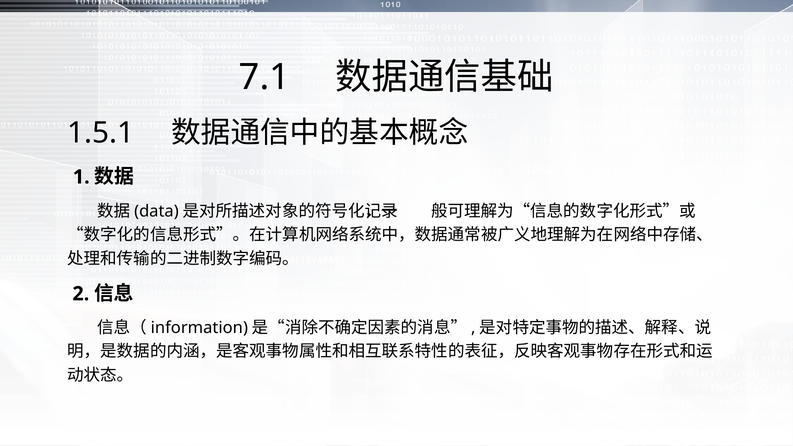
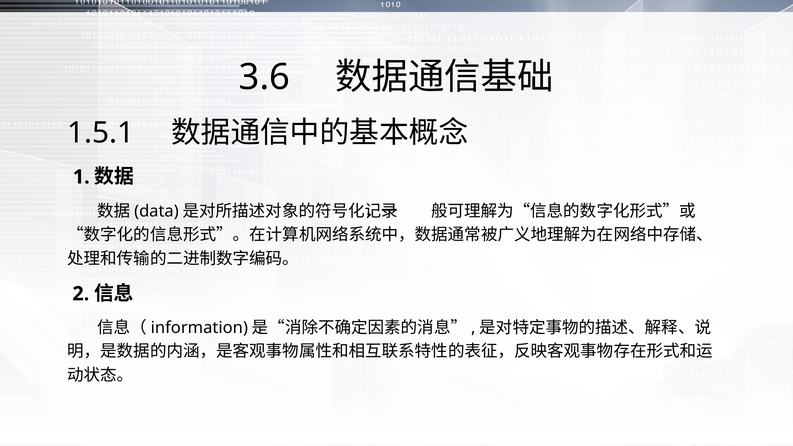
7.1: 7.1 -> 3.6
